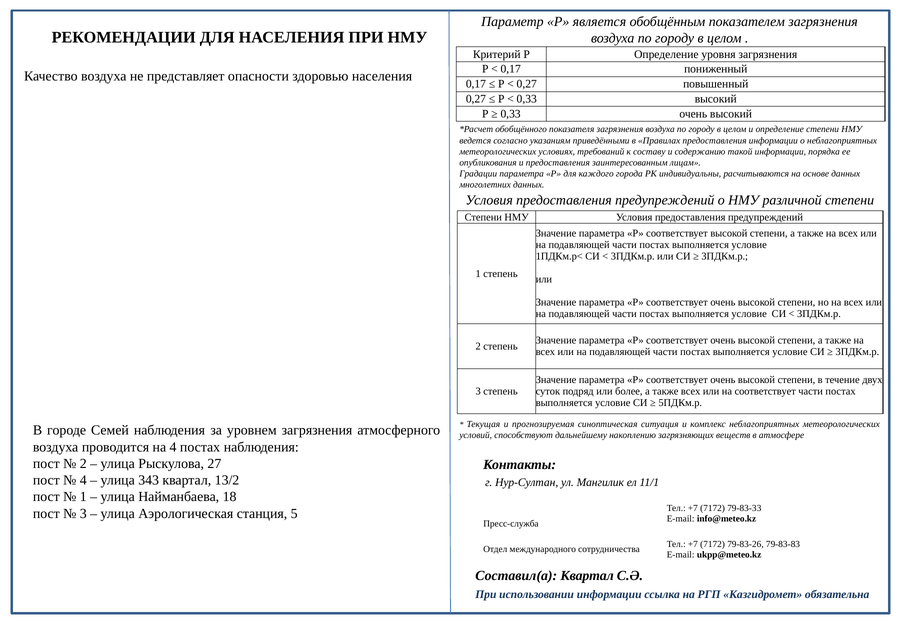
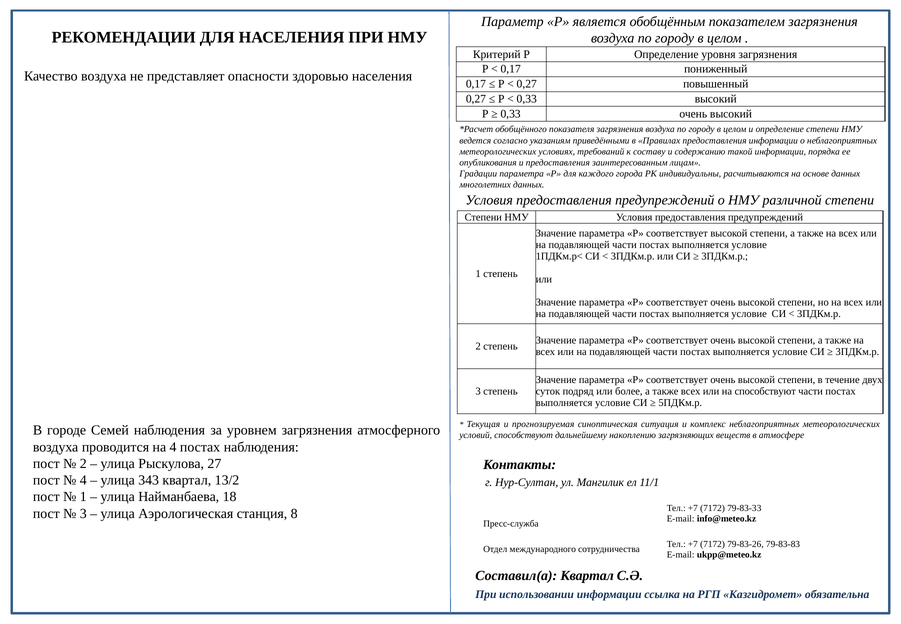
на соответствует: соответствует -> способствуют
5: 5 -> 8
